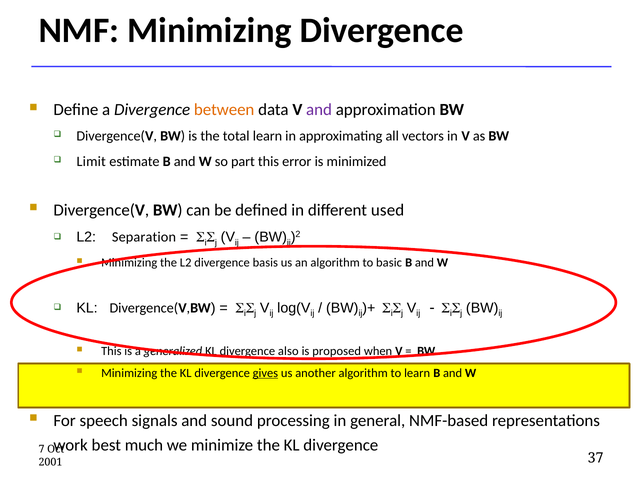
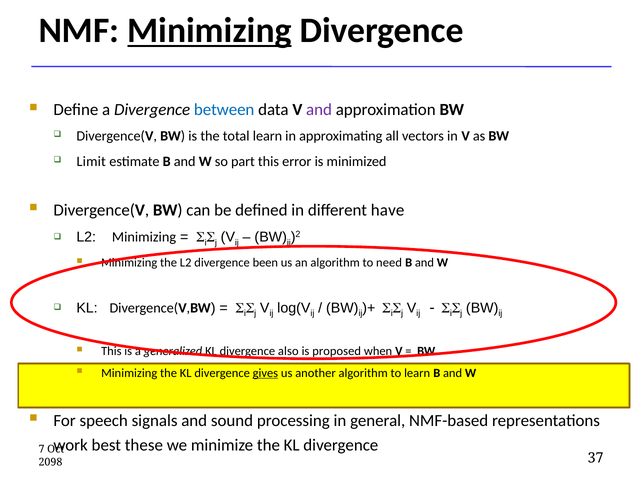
Minimizing at (209, 31) underline: none -> present
between colour: orange -> blue
used: used -> have
L2 Separation: Separation -> Minimizing
basis: basis -> been
basic: basic -> need
much: much -> these
2001: 2001 -> 2098
